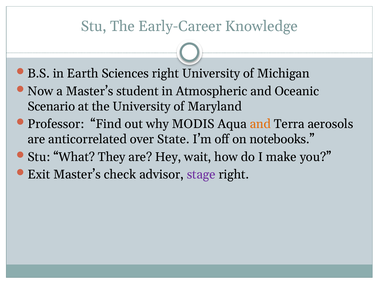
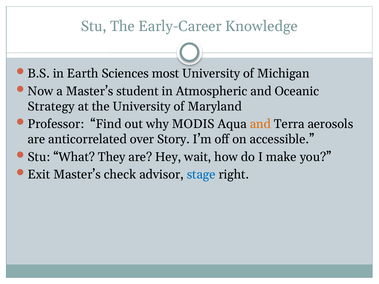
Sciences right: right -> most
Scenario: Scenario -> Strategy
State: State -> Story
notebooks: notebooks -> accessible
stage colour: purple -> blue
